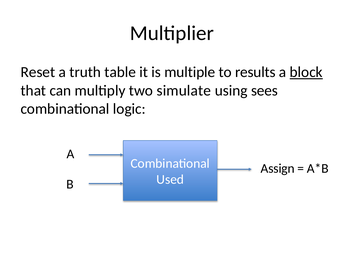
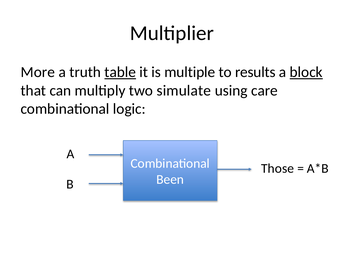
Reset: Reset -> More
table underline: none -> present
sees: sees -> care
Assign: Assign -> Those
Used: Used -> Been
